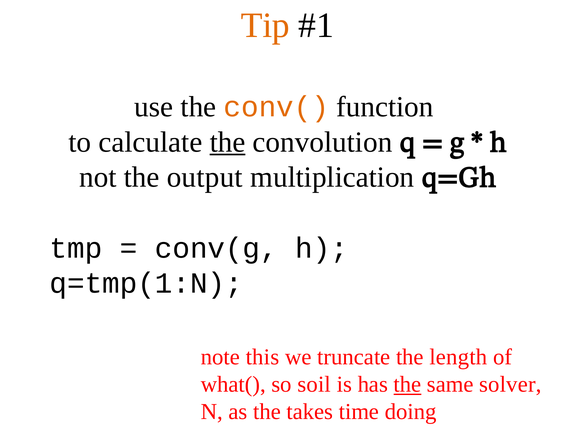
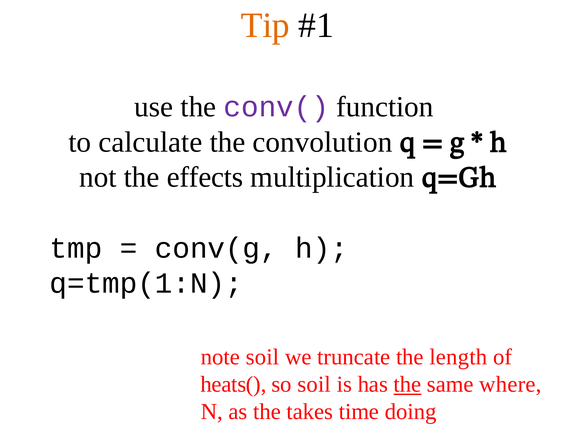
conv( colour: orange -> purple
the at (228, 142) underline: present -> none
output: output -> effects
note this: this -> soil
what(: what( -> heats(
solver: solver -> where
